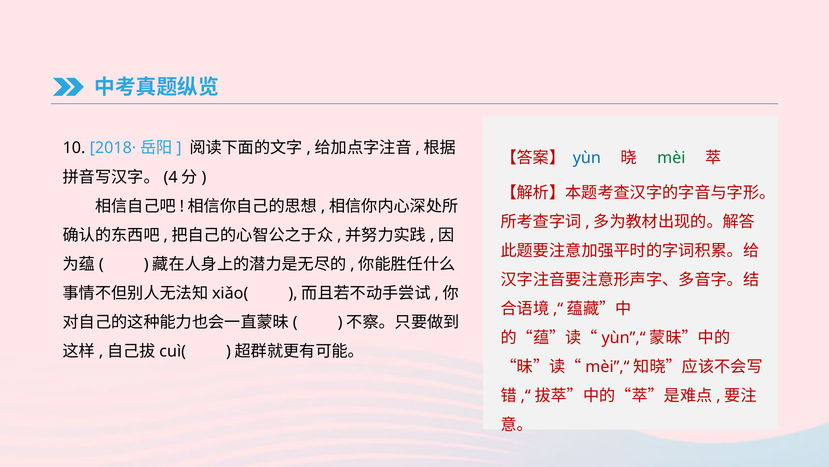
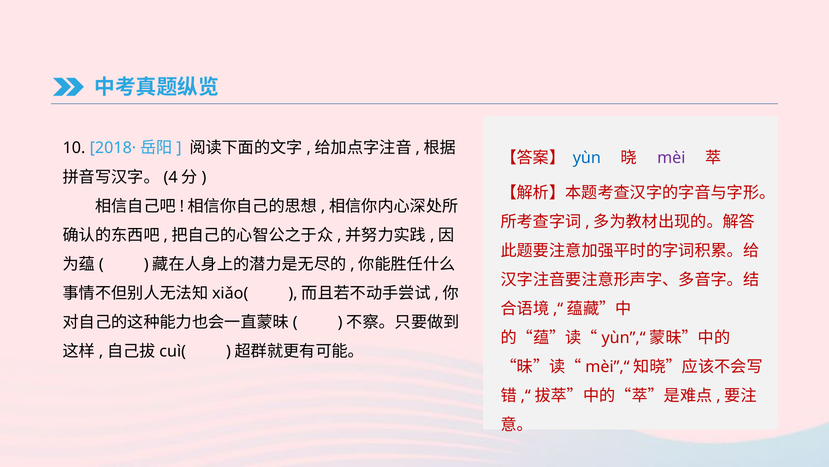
mèi colour: green -> purple
